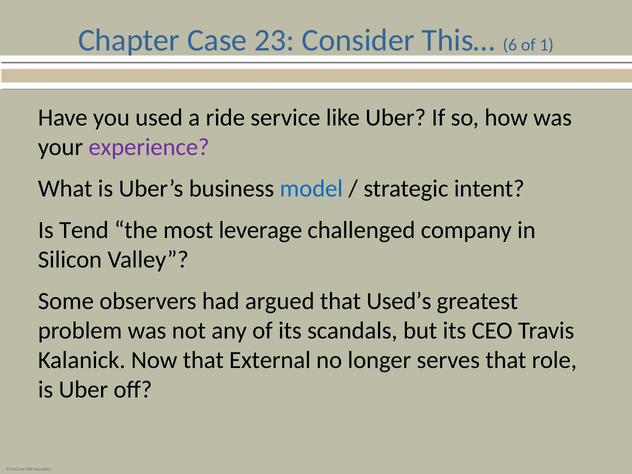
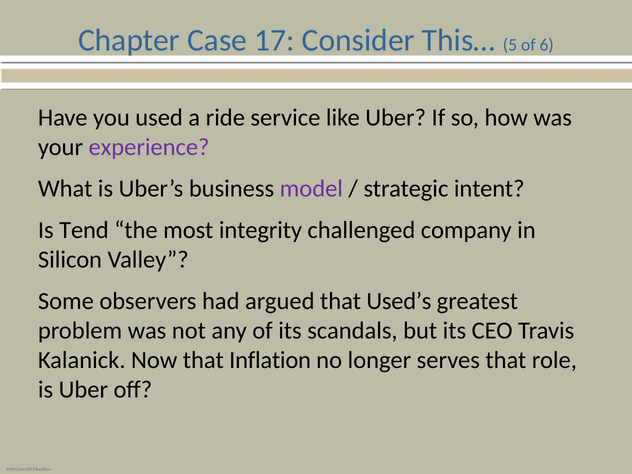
23: 23 -> 17
6: 6 -> 5
1: 1 -> 6
model colour: blue -> purple
leverage: leverage -> integrity
External: External -> Inflation
